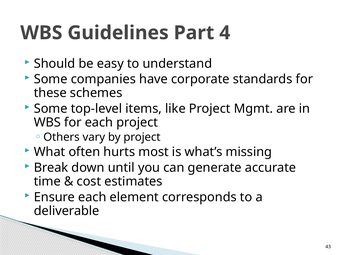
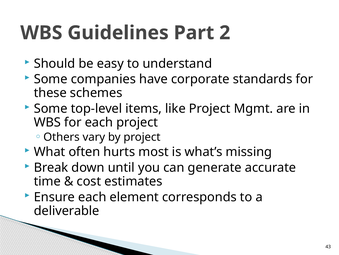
4: 4 -> 2
